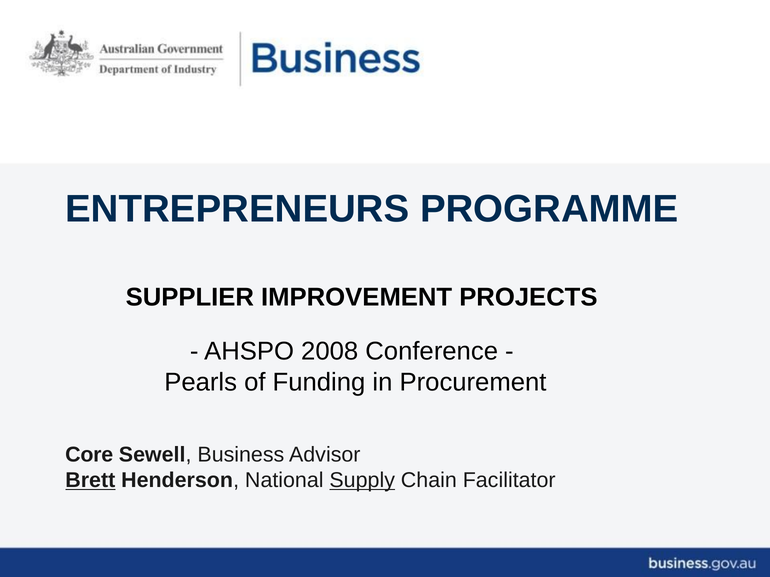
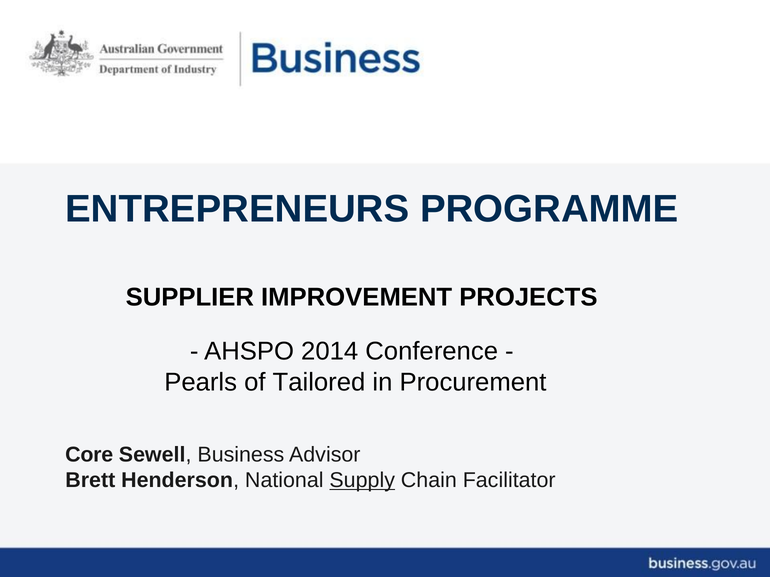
2008: 2008 -> 2014
Funding: Funding -> Tailored
Brett underline: present -> none
